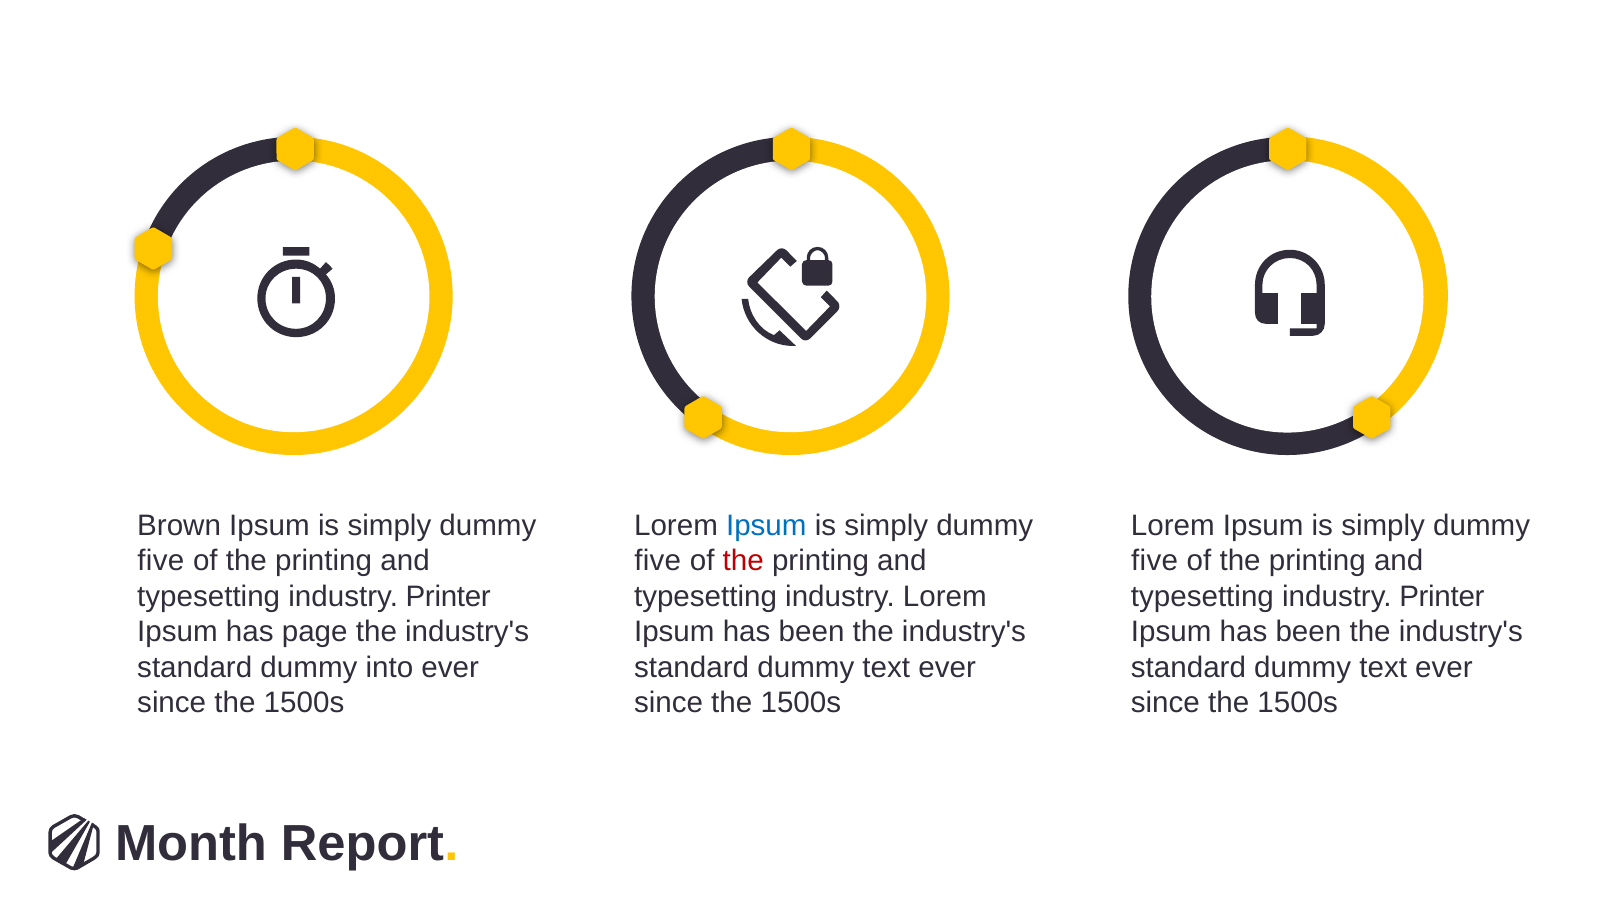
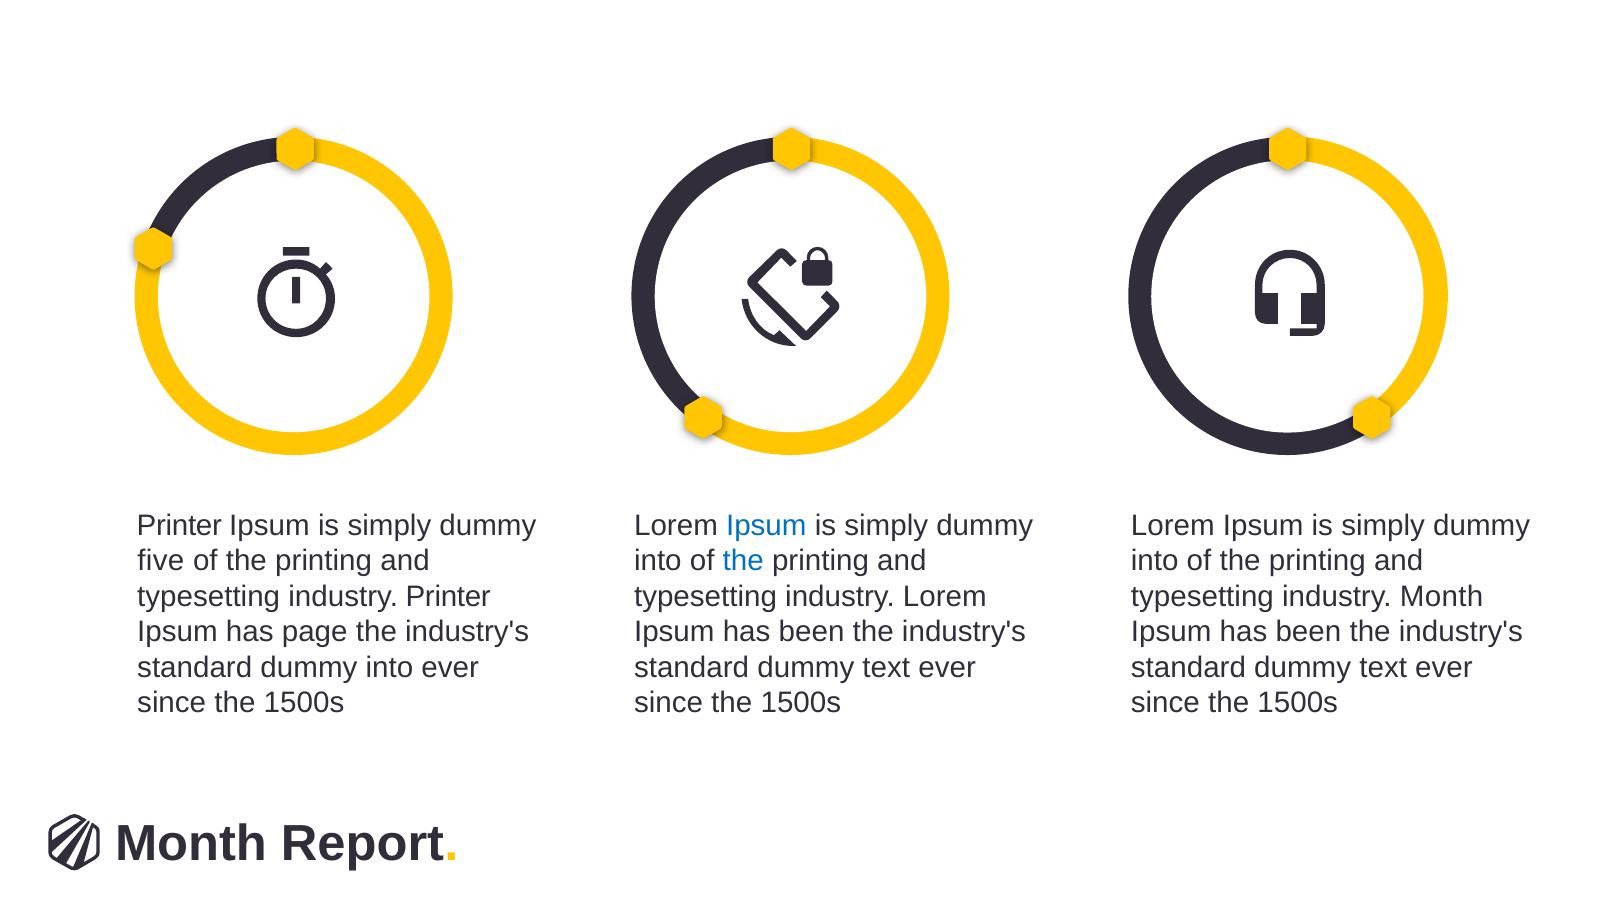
Brown at (179, 525): Brown -> Printer
five at (658, 561): five -> into
the at (743, 561) colour: red -> blue
five at (1155, 561): five -> into
Printer at (1442, 596): Printer -> Month
